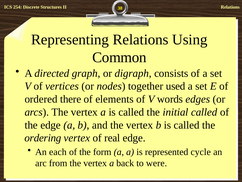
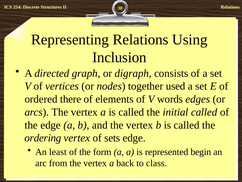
Common: Common -> Inclusion
real: real -> sets
each: each -> least
cycle: cycle -> begin
were: were -> class
